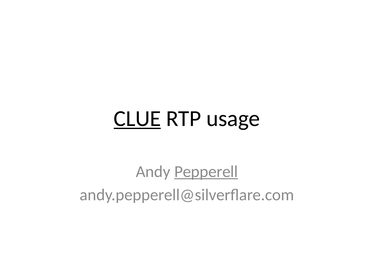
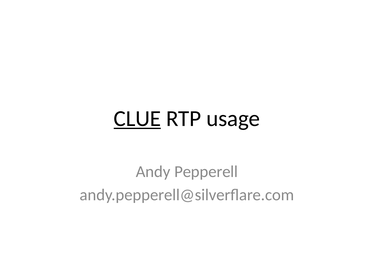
Pepperell underline: present -> none
